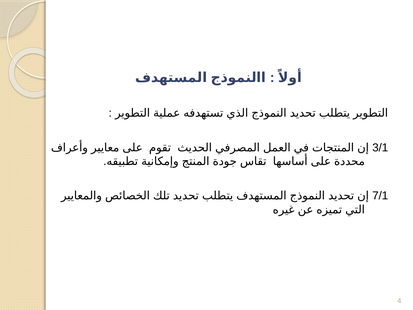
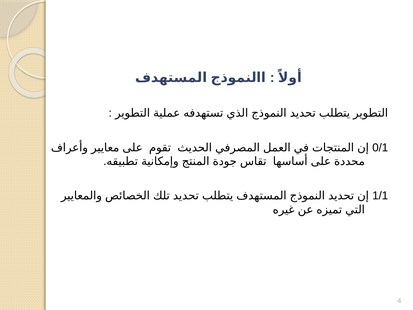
3/1: 3/1 -> 0/1
7/1: 7/1 -> 1/1
